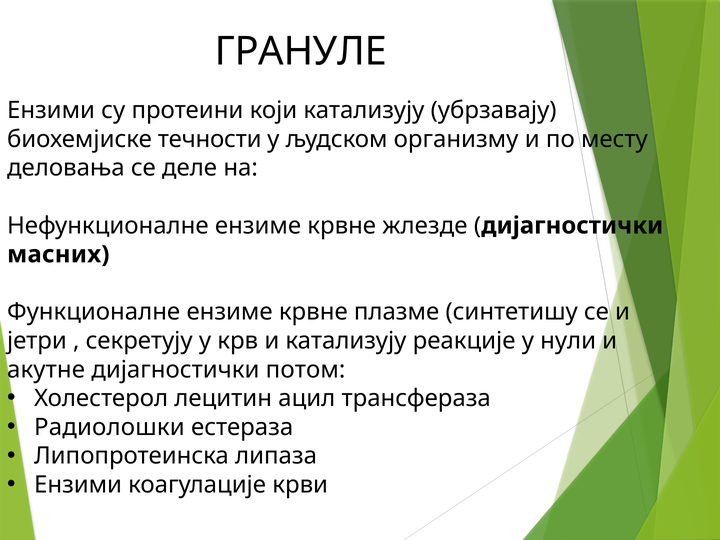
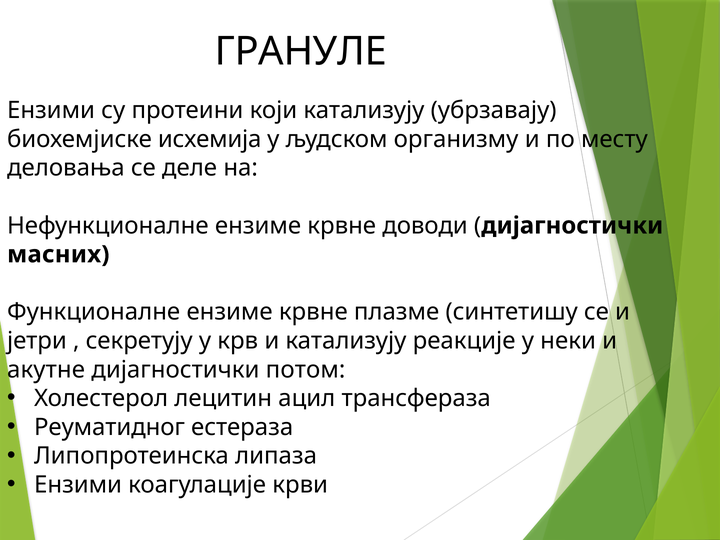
течности: течности -> исхемија
жлезде: жлезде -> доводи
нули: нули -> неки
Радиолошки: Радиолошки -> Реуматидног
